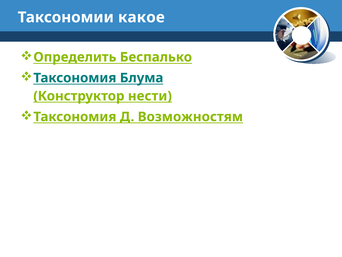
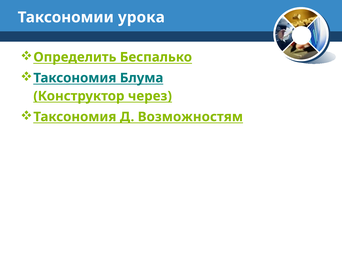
какое: какое -> урока
нести: нести -> через
